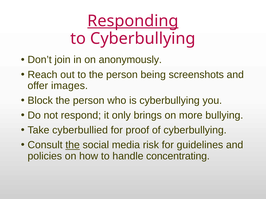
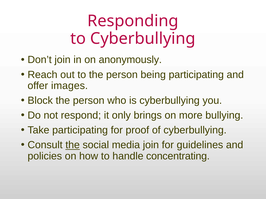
Responding underline: present -> none
being screenshots: screenshots -> participating
Take cyberbullied: cyberbullied -> participating
media risk: risk -> join
